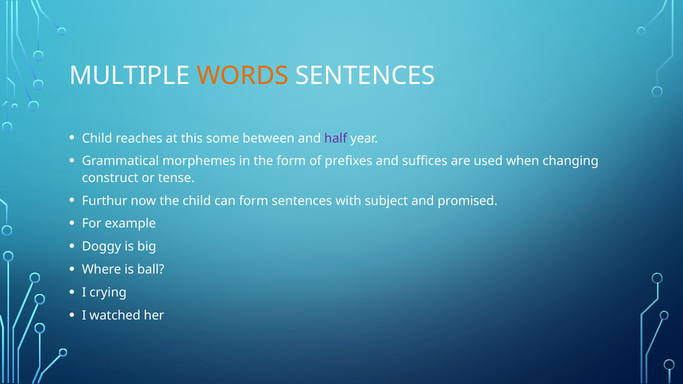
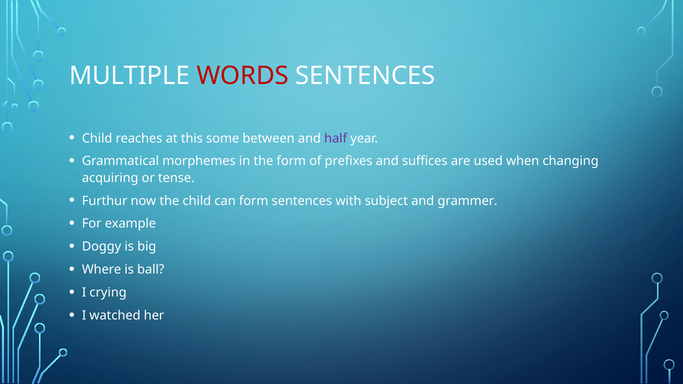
WORDS colour: orange -> red
construct: construct -> acquiring
promised: promised -> grammer
